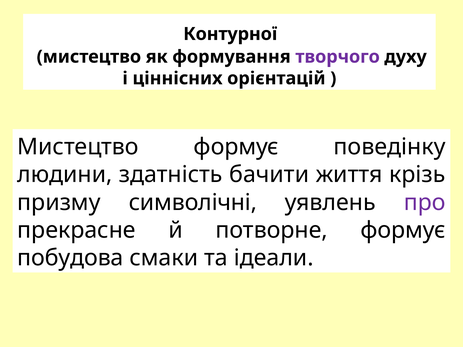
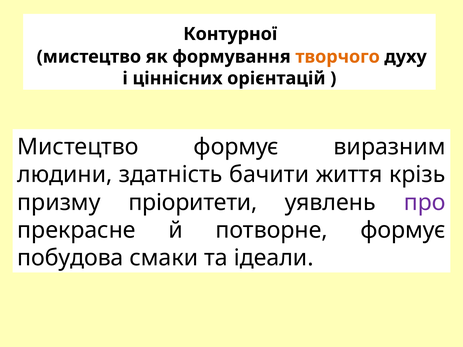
творчого colour: purple -> orange
поведінку: поведінку -> виразним
символічні: символічні -> пріоритети
